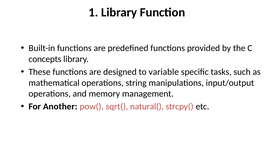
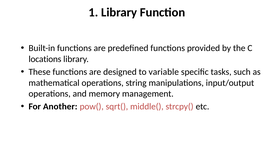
concepts: concepts -> locations
natural(: natural( -> middle(
